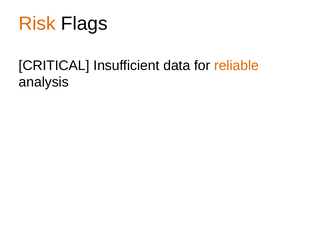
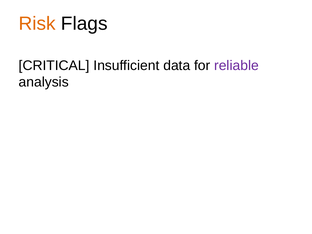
reliable colour: orange -> purple
